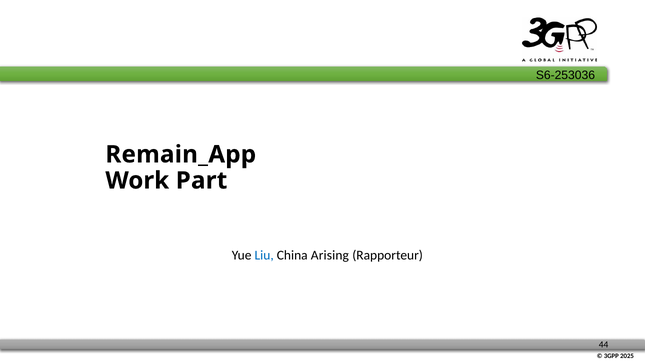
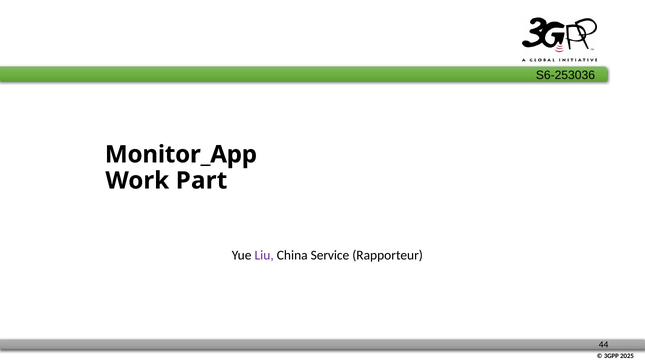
Remain_App: Remain_App -> Monitor_App
Liu colour: blue -> purple
Arising: Arising -> Service
